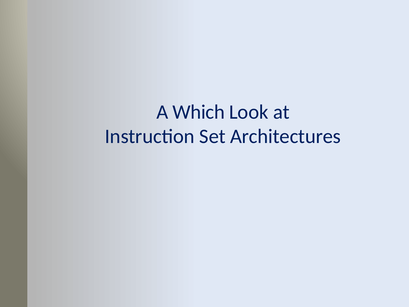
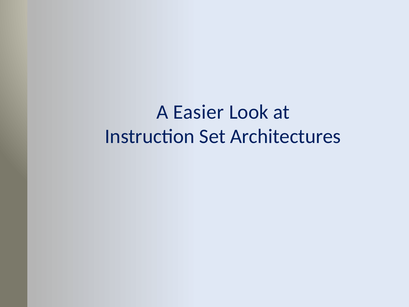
Which: Which -> Easier
